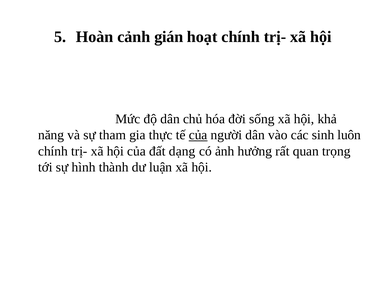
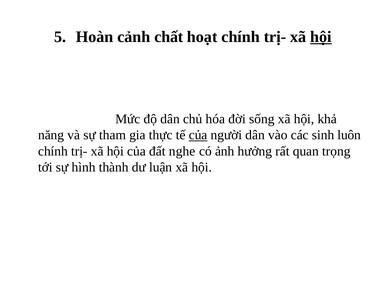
gián: gián -> chất
hội at (321, 37) underline: none -> present
dạng: dạng -> nghe
